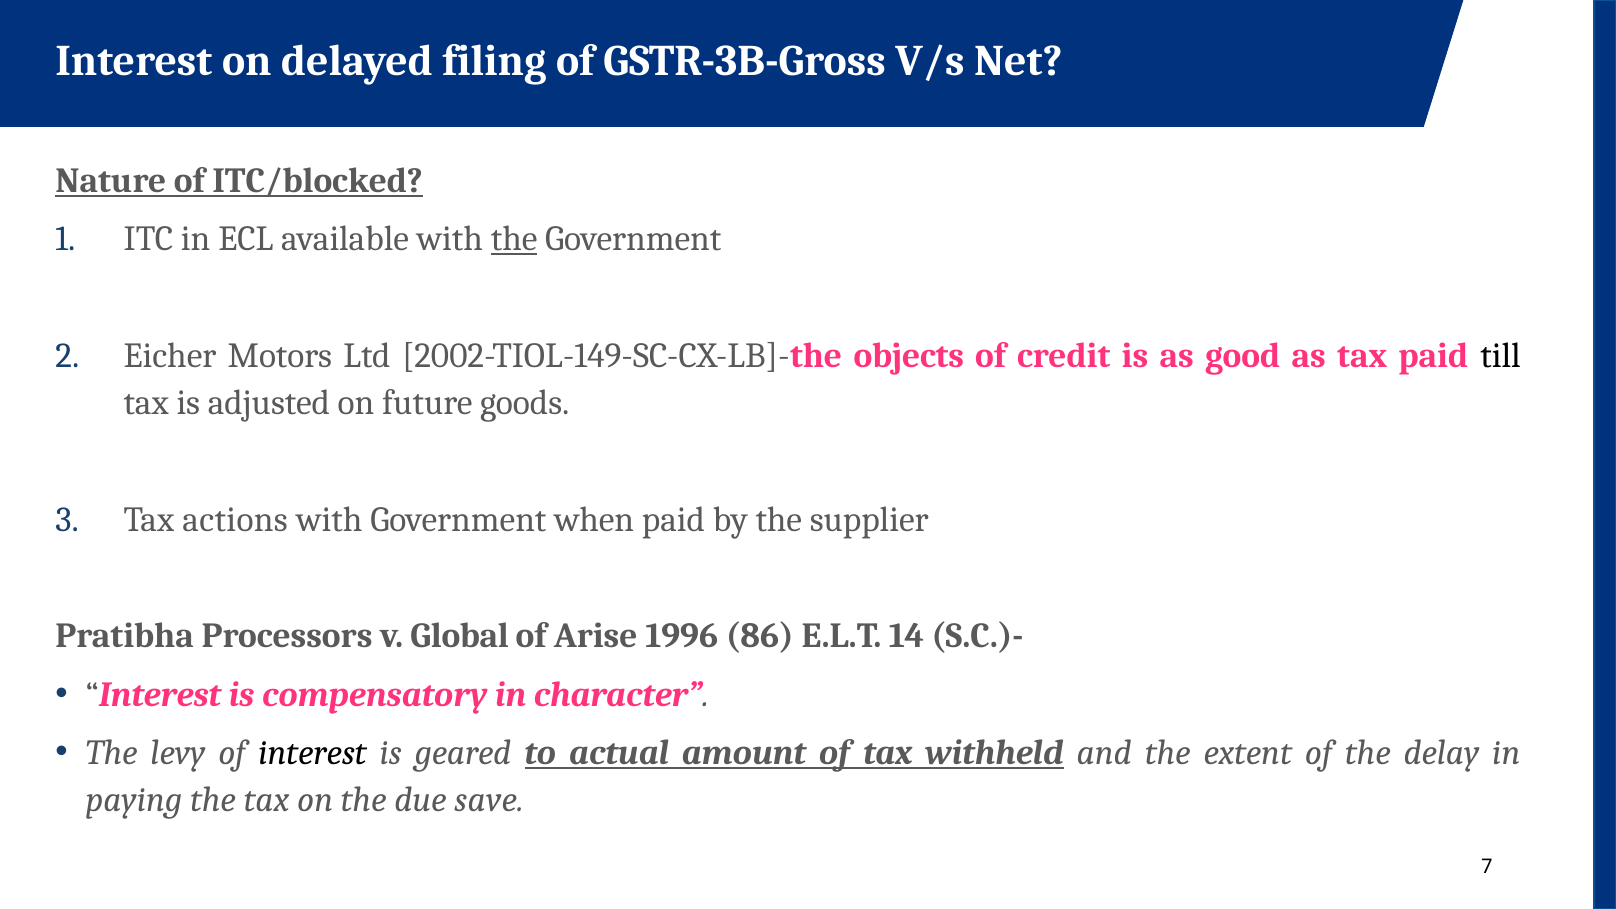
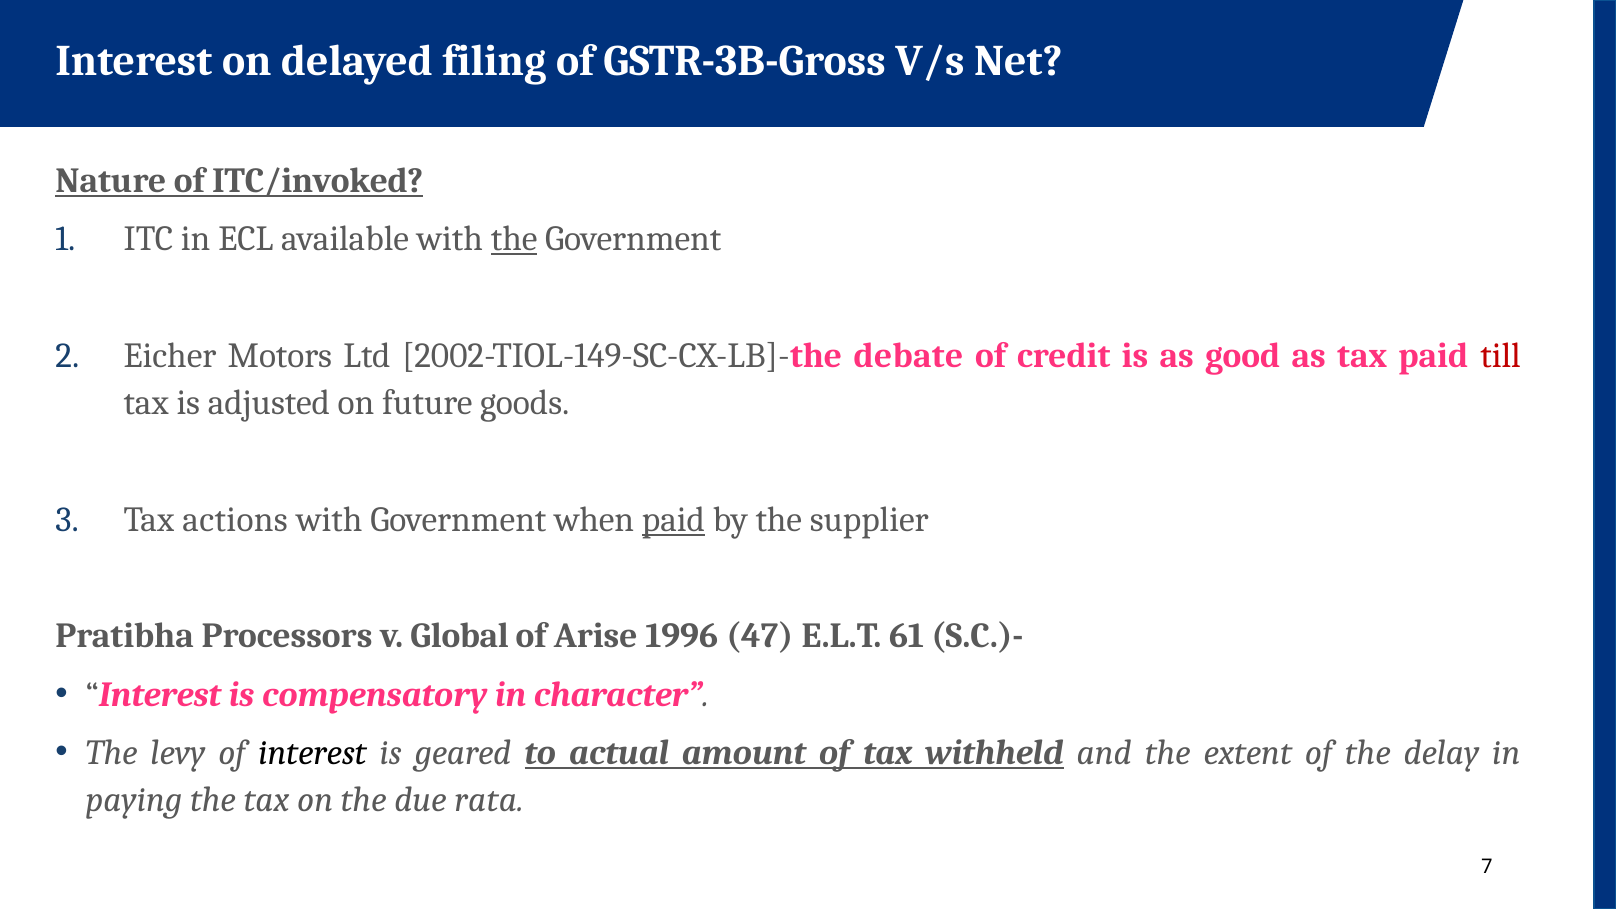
ITC/blocked: ITC/blocked -> ITC/invoked
objects: objects -> debate
till colour: black -> red
paid at (673, 519) underline: none -> present
86: 86 -> 47
14: 14 -> 61
save: save -> rata
